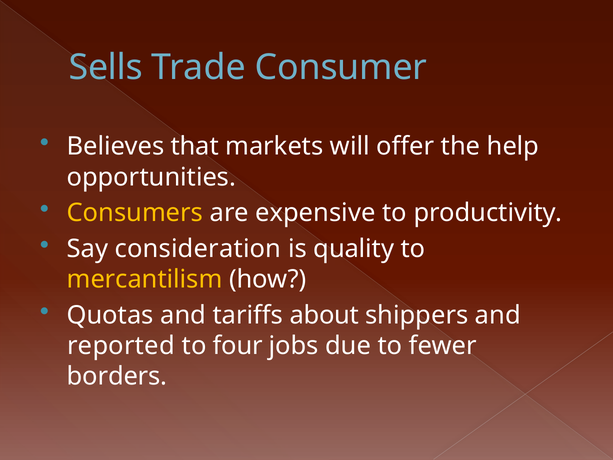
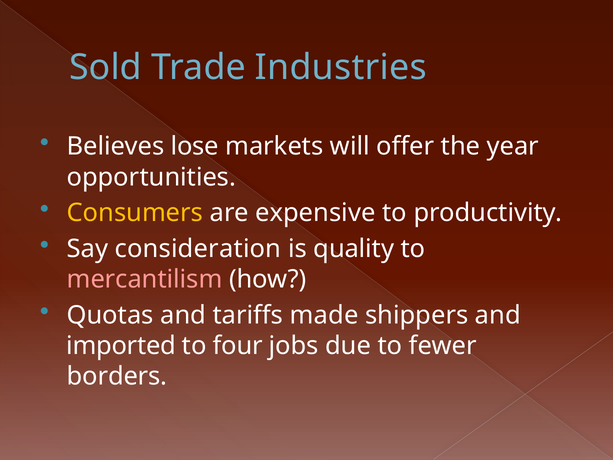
Sells: Sells -> Sold
Consumer: Consumer -> Industries
that: that -> lose
help: help -> year
mercantilism colour: yellow -> pink
about: about -> made
reported: reported -> imported
